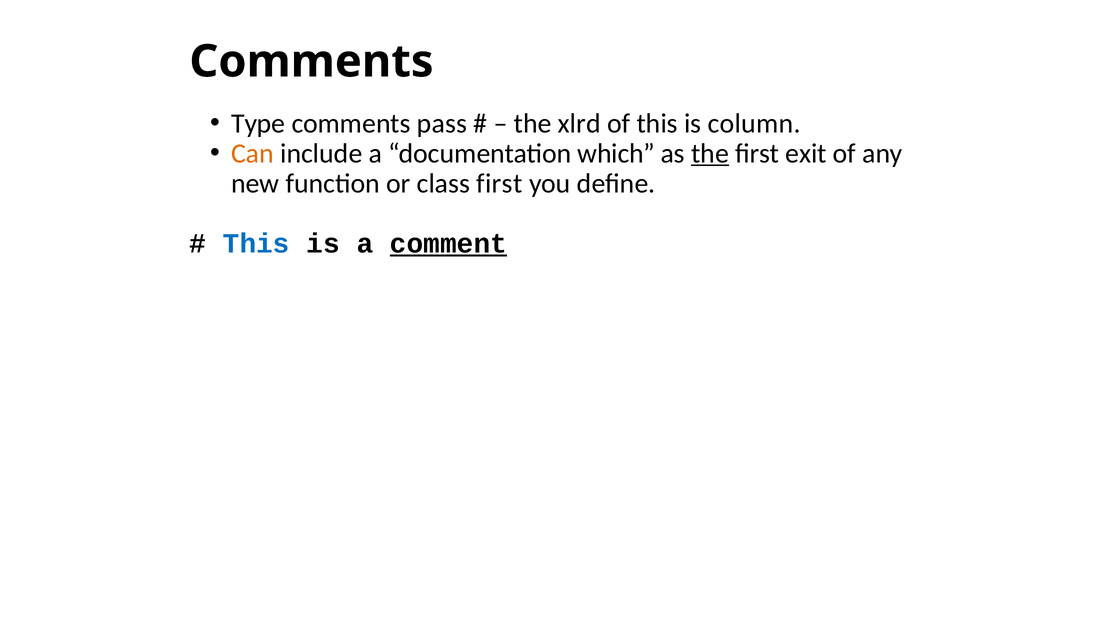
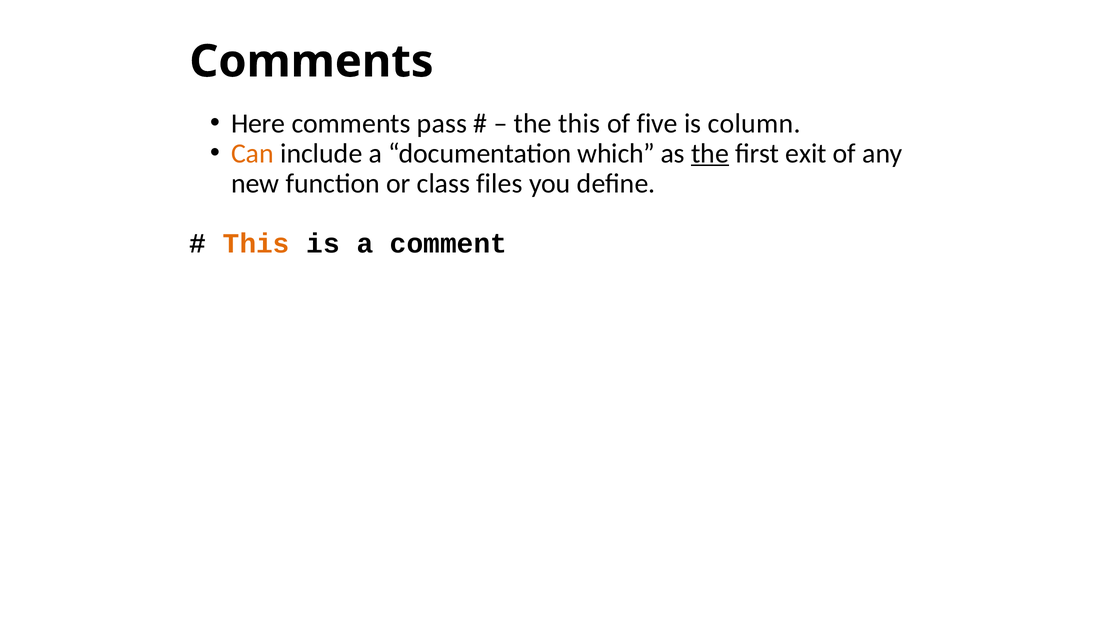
Type: Type -> Here
the xlrd: xlrd -> this
of this: this -> five
class first: first -> files
This at (256, 244) colour: blue -> orange
comment underline: present -> none
